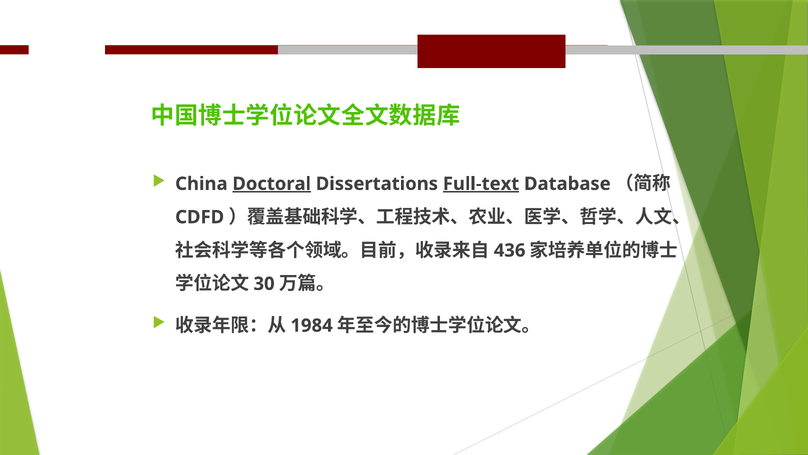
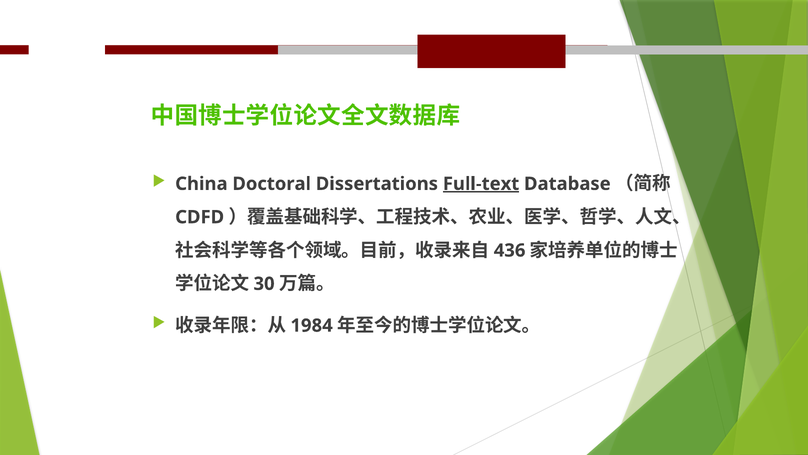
Doctoral underline: present -> none
